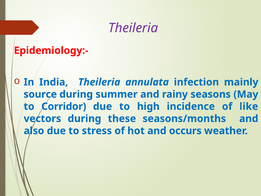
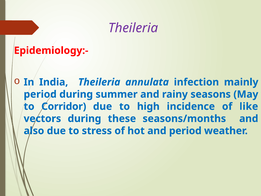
source at (40, 94): source -> period
and occurs: occurs -> period
